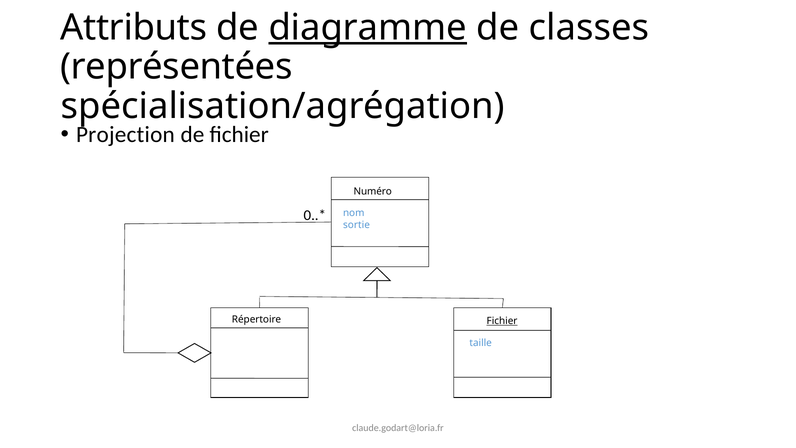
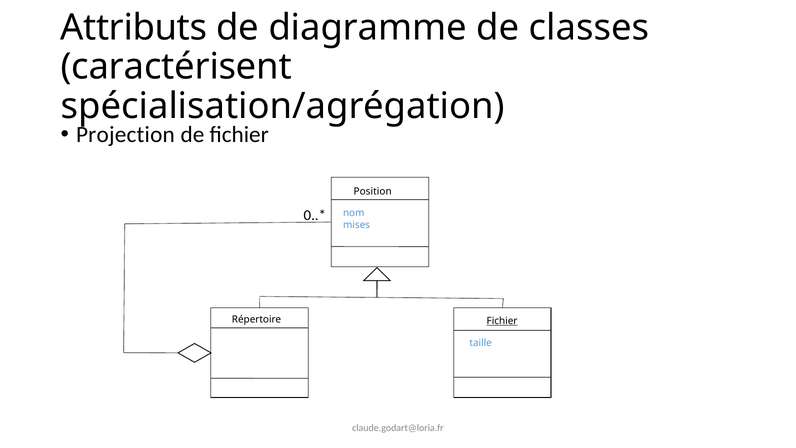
diagramme underline: present -> none
représentées: représentées -> caractérisent
Numéro: Numéro -> Position
sortie: sortie -> mises
